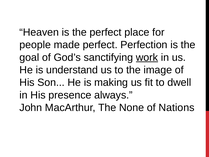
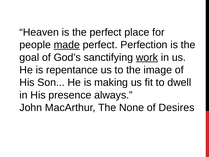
made underline: none -> present
understand: understand -> repentance
Nations: Nations -> Desires
